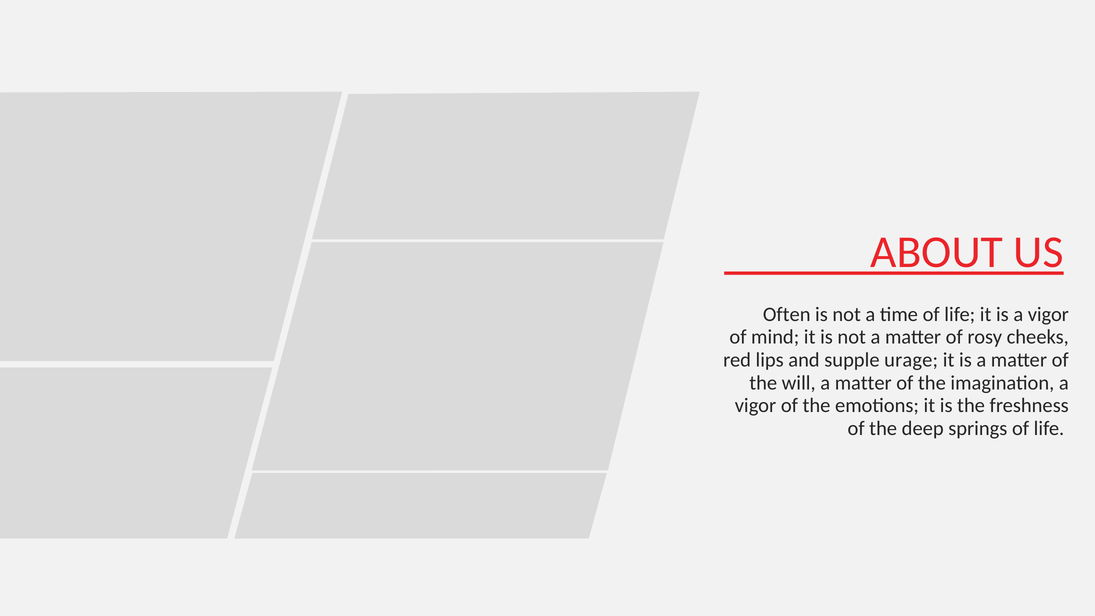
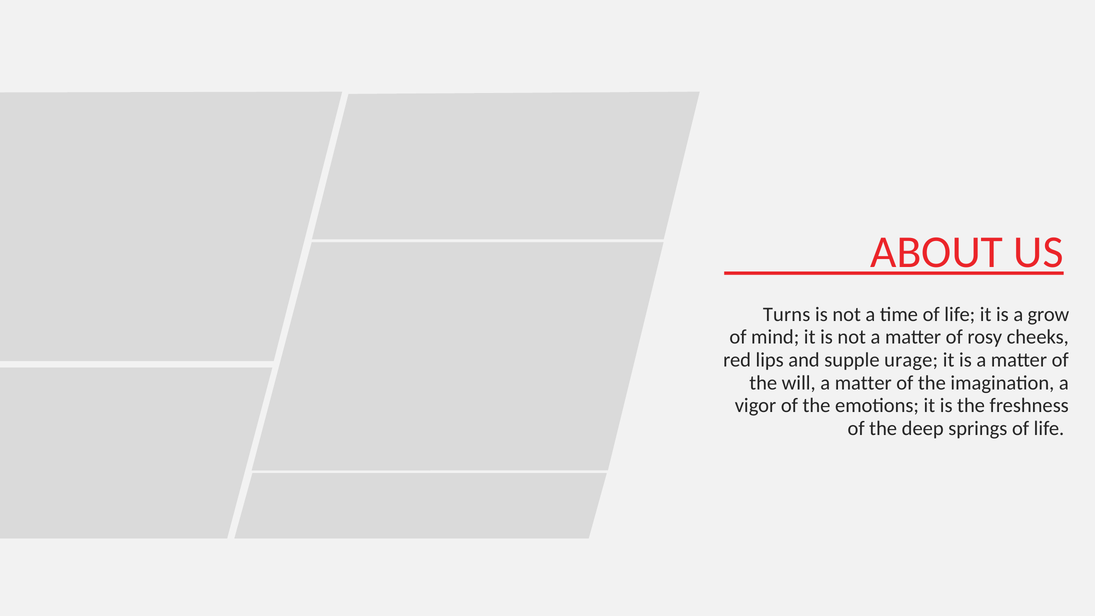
Often: Often -> Turns
is a vigor: vigor -> grow
